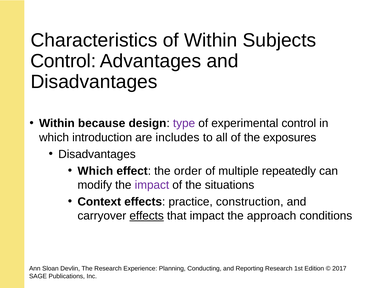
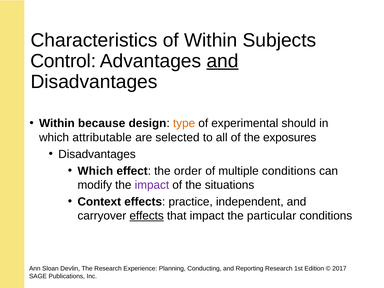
and at (223, 61) underline: none -> present
type colour: purple -> orange
experimental control: control -> should
introduction: introduction -> attributable
includes: includes -> selected
multiple repeatedly: repeatedly -> conditions
construction: construction -> independent
approach: approach -> particular
